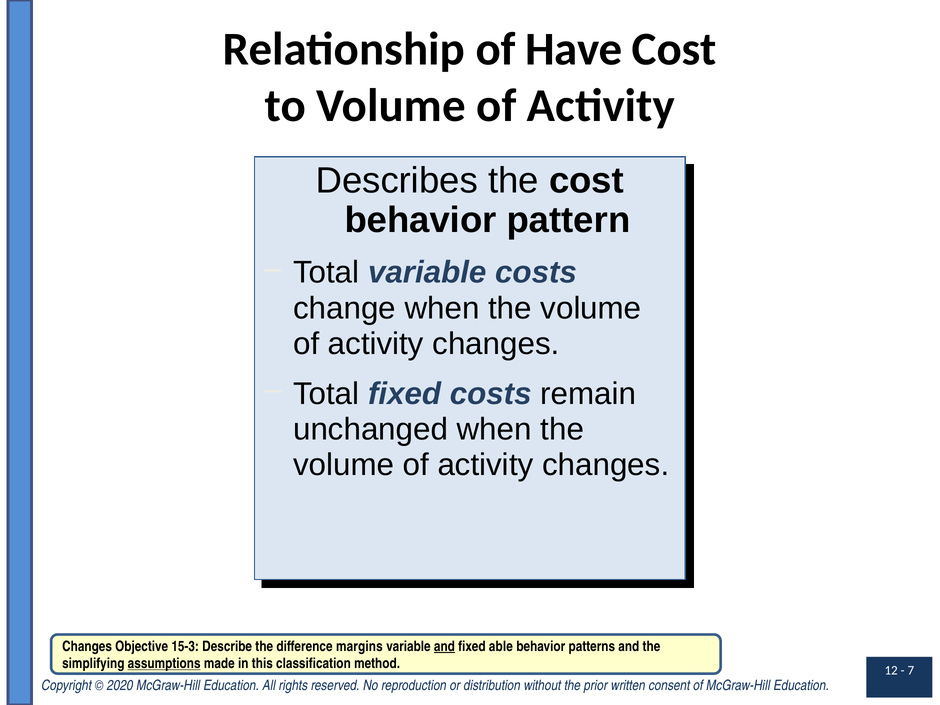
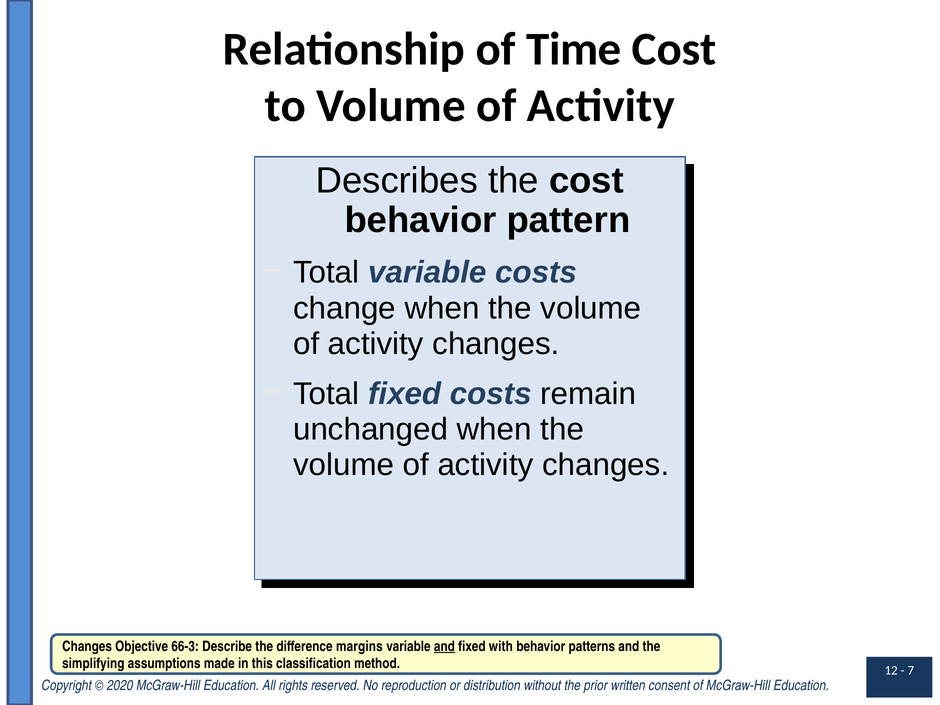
Have: Have -> Time
15-3: 15-3 -> 66-3
able: able -> with
assumptions underline: present -> none
